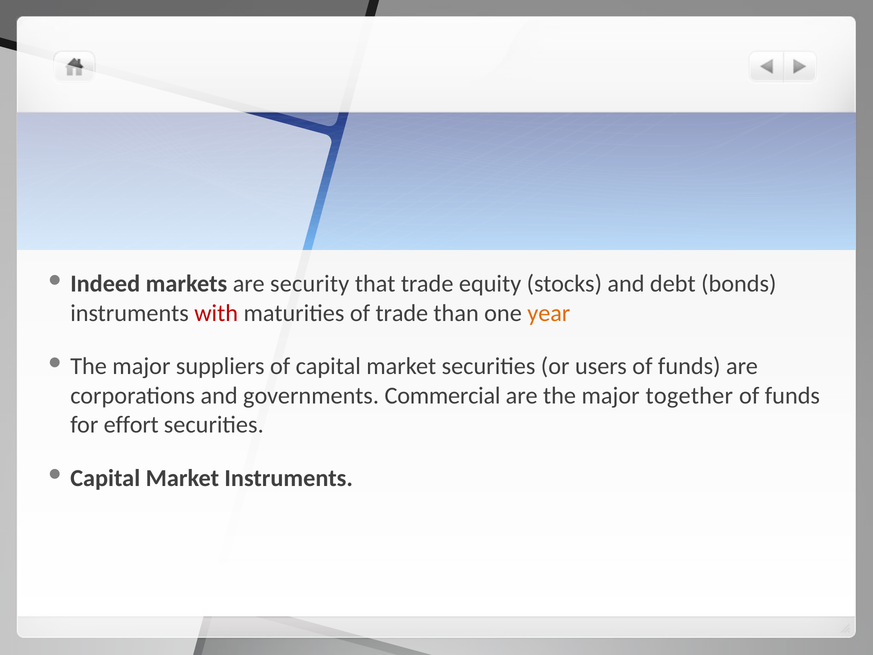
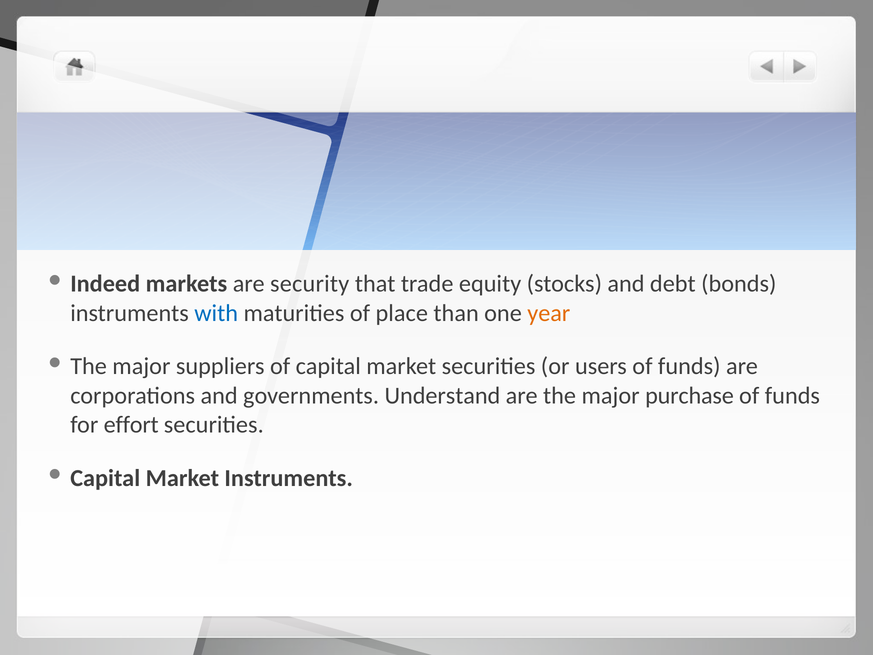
with colour: red -> blue
of trade: trade -> place
Commercial: Commercial -> Understand
together: together -> purchase
